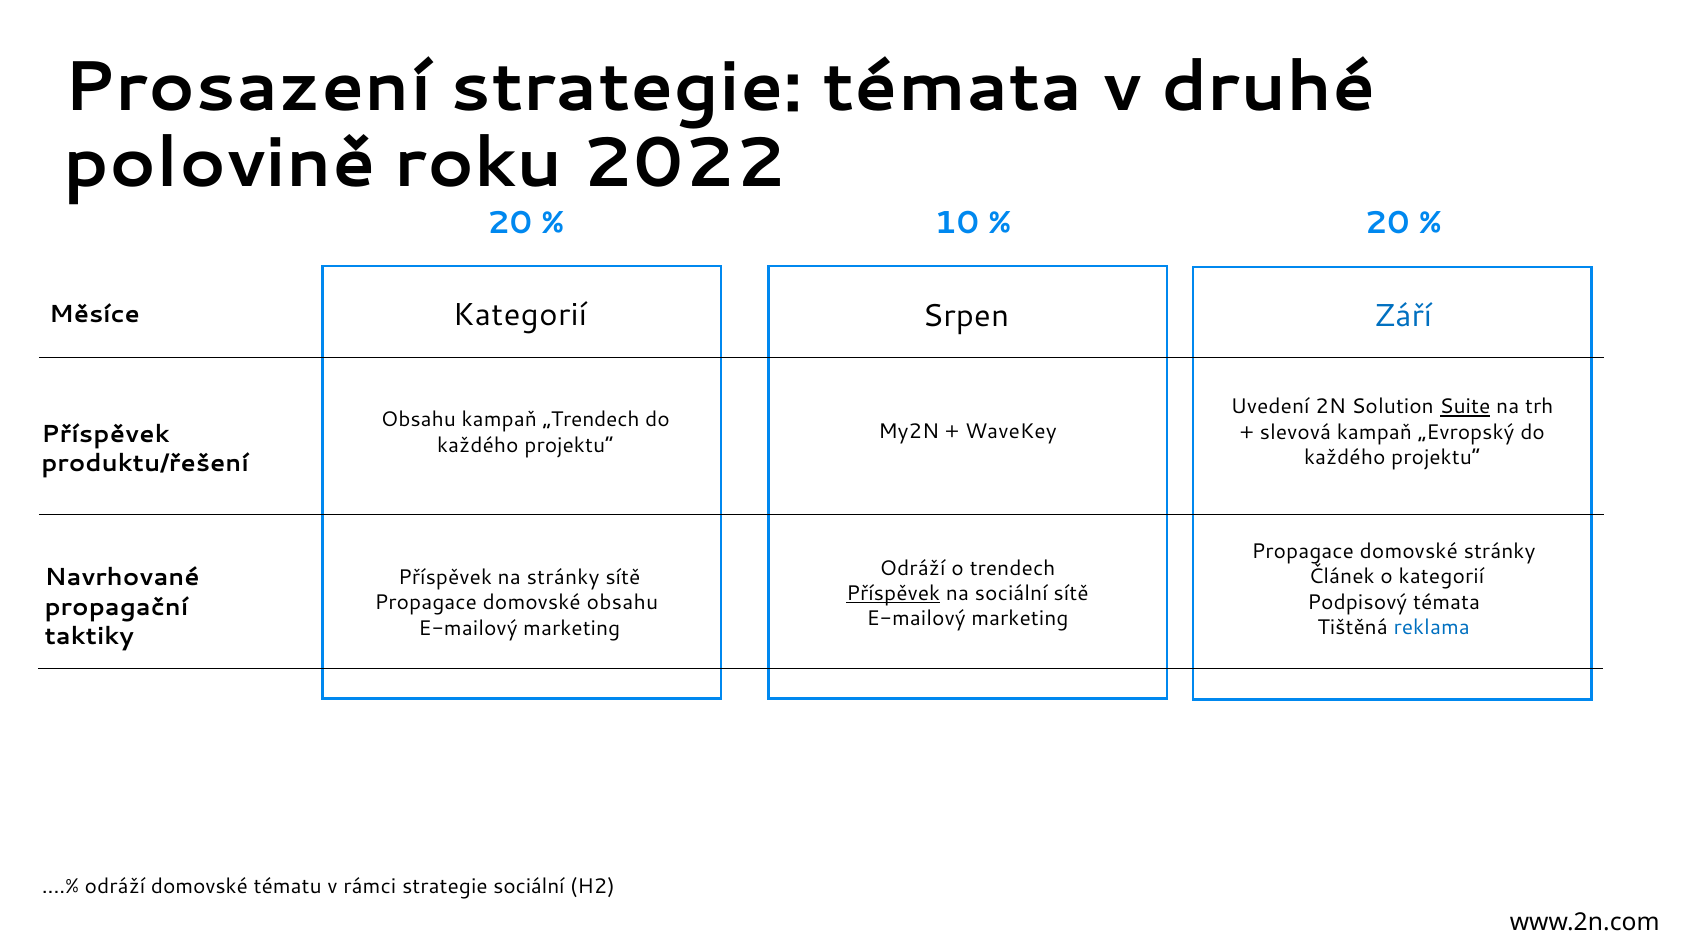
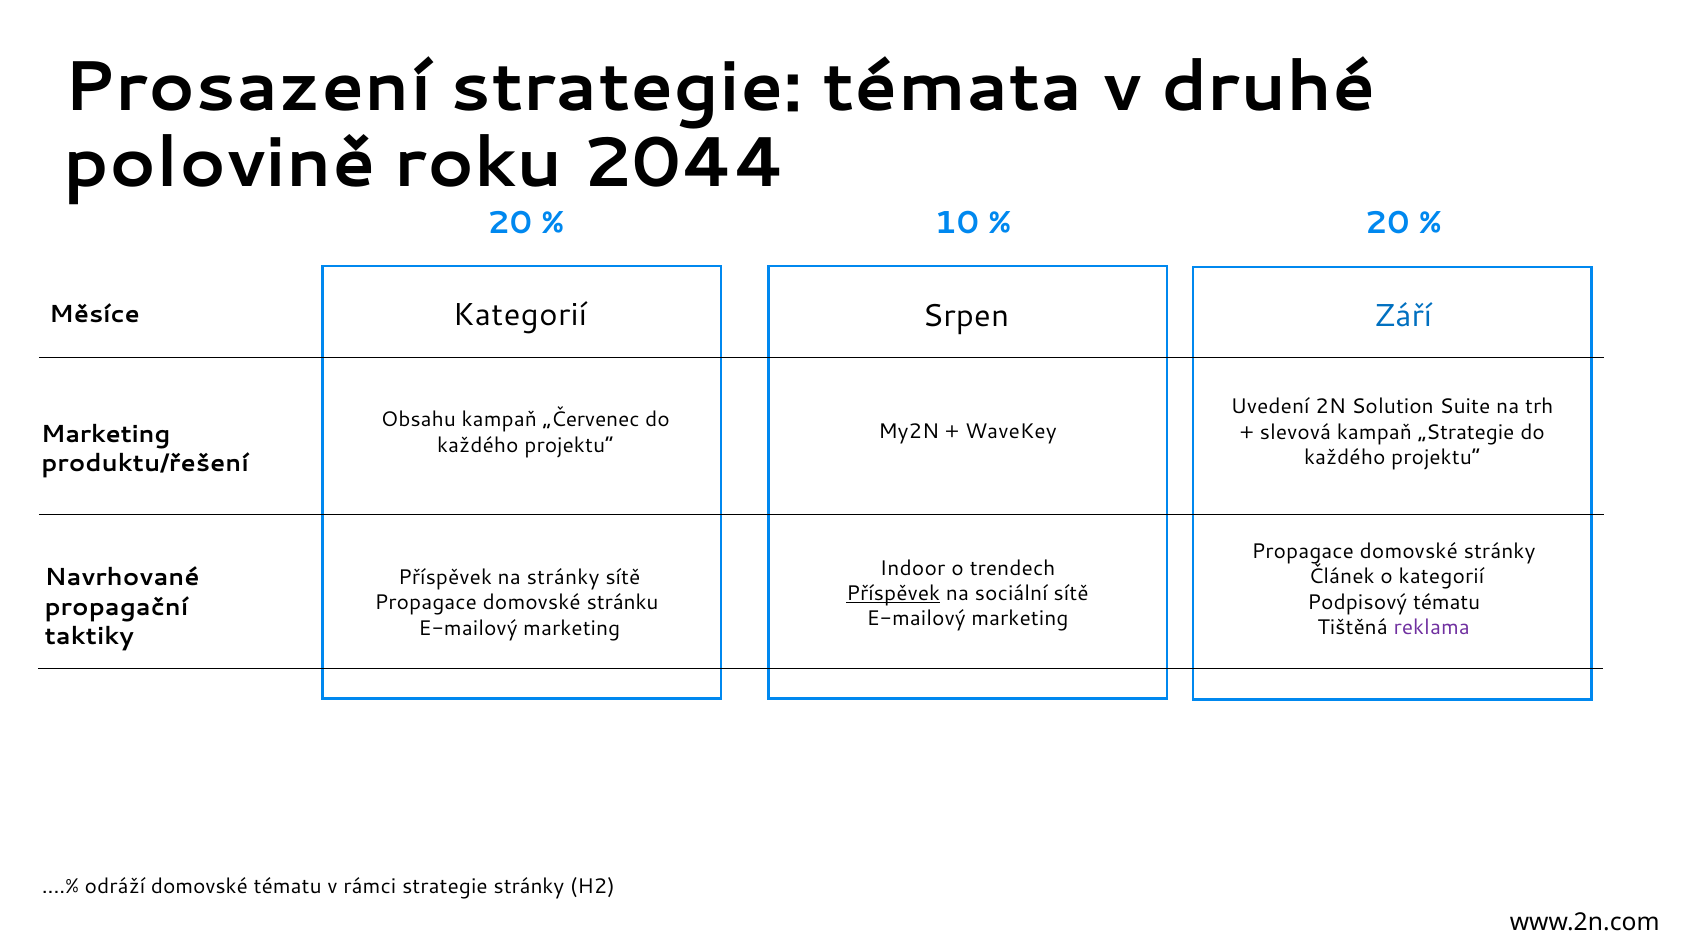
2022: 2022 -> 2044
Suite underline: present -> none
„Trendech: „Trendech -> „Červenec
„Evropský: „Evropský -> „Strategie
Příspěvek at (106, 434): Příspěvek -> Marketing
Odráží at (913, 568): Odráží -> Indoor
Podpisový témata: témata -> tématu
domovské obsahu: obsahu -> stránku
reklama colour: blue -> purple
strategie sociální: sociální -> stránky
